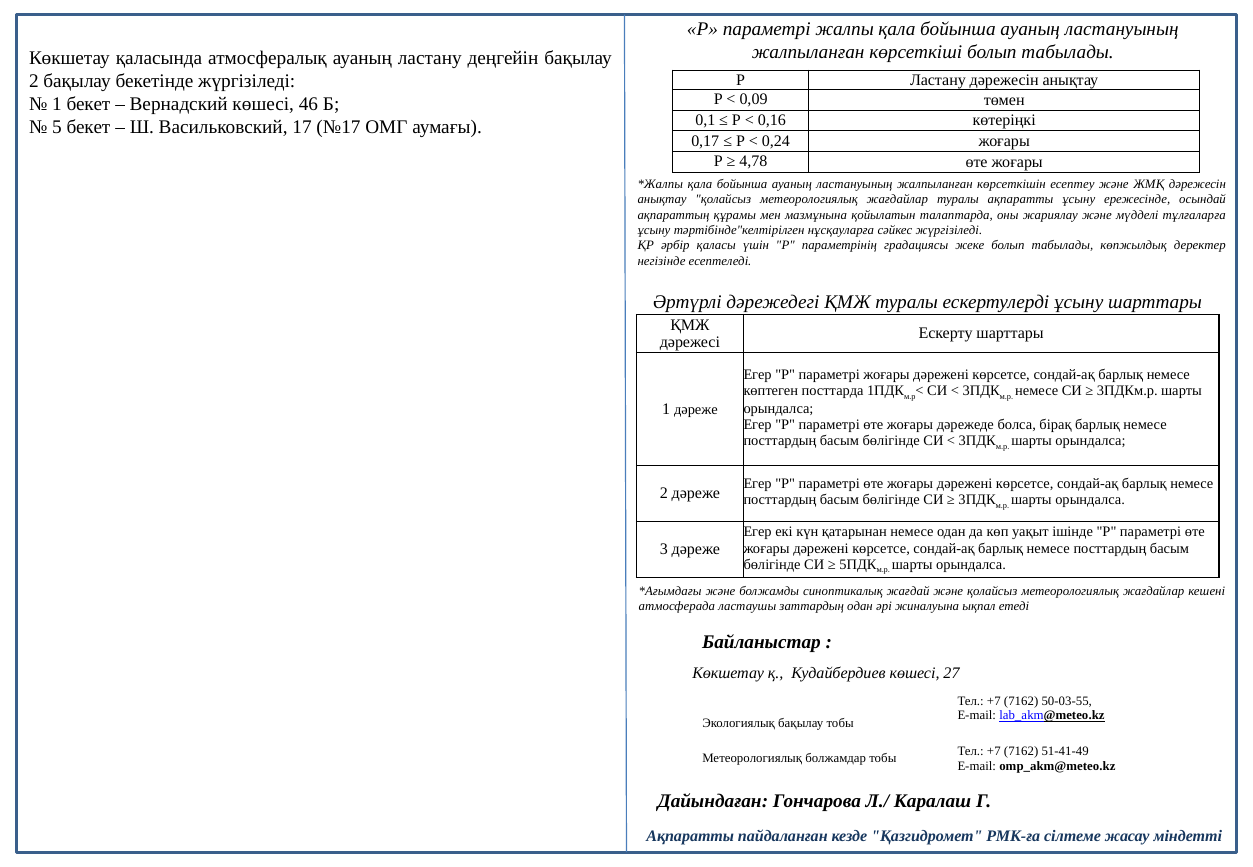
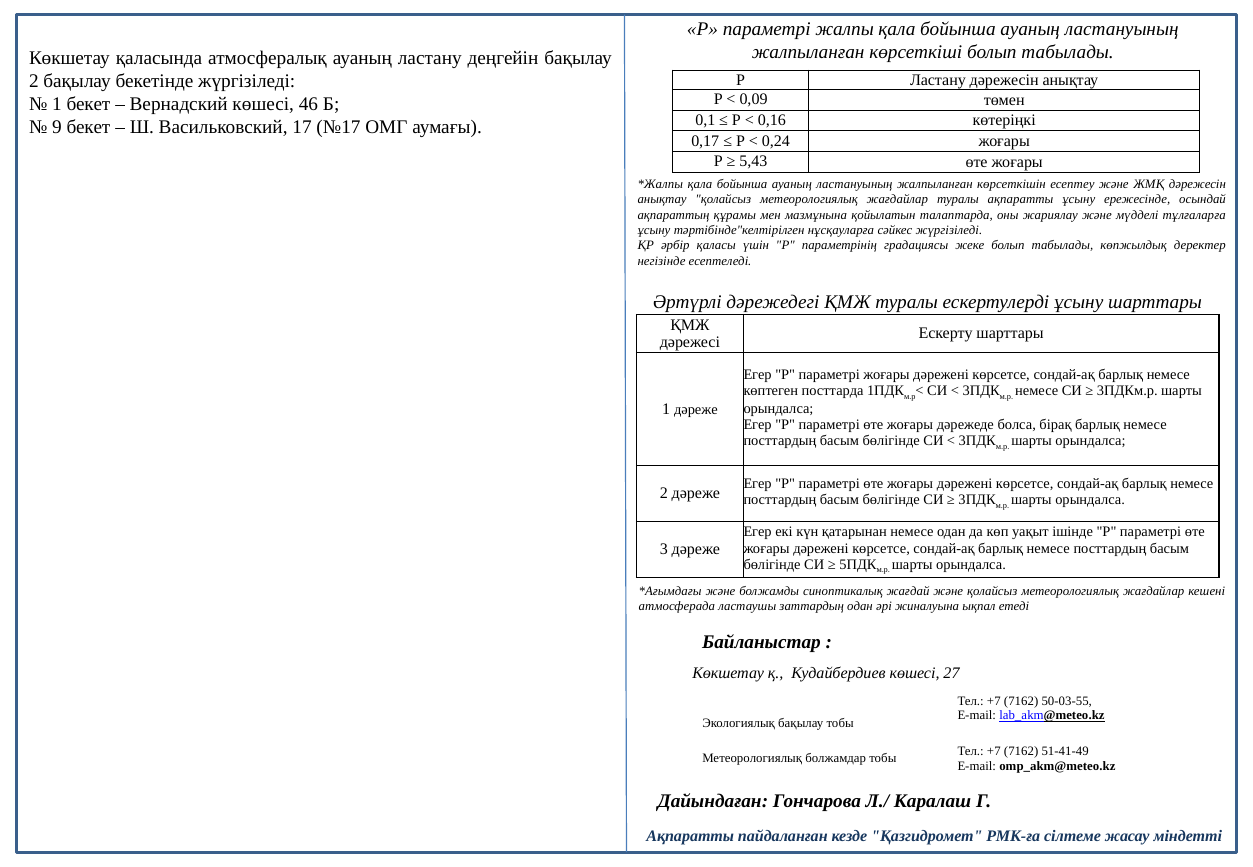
5: 5 -> 9
4,78: 4,78 -> 5,43
